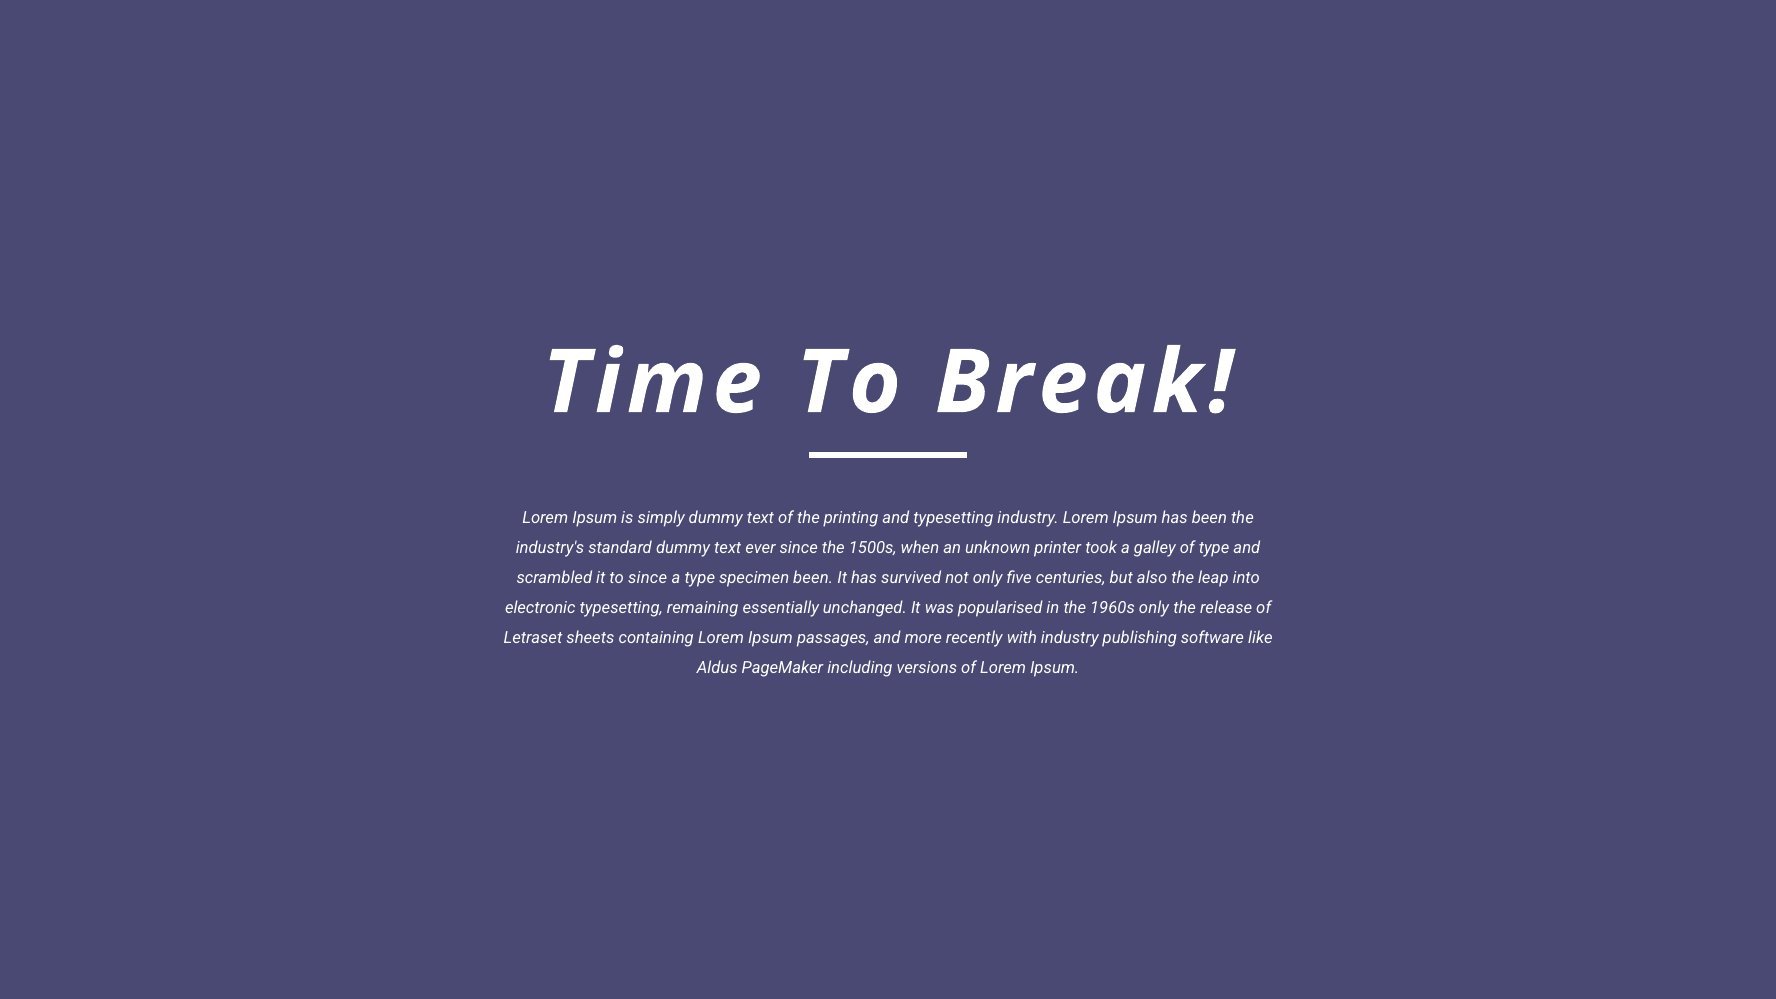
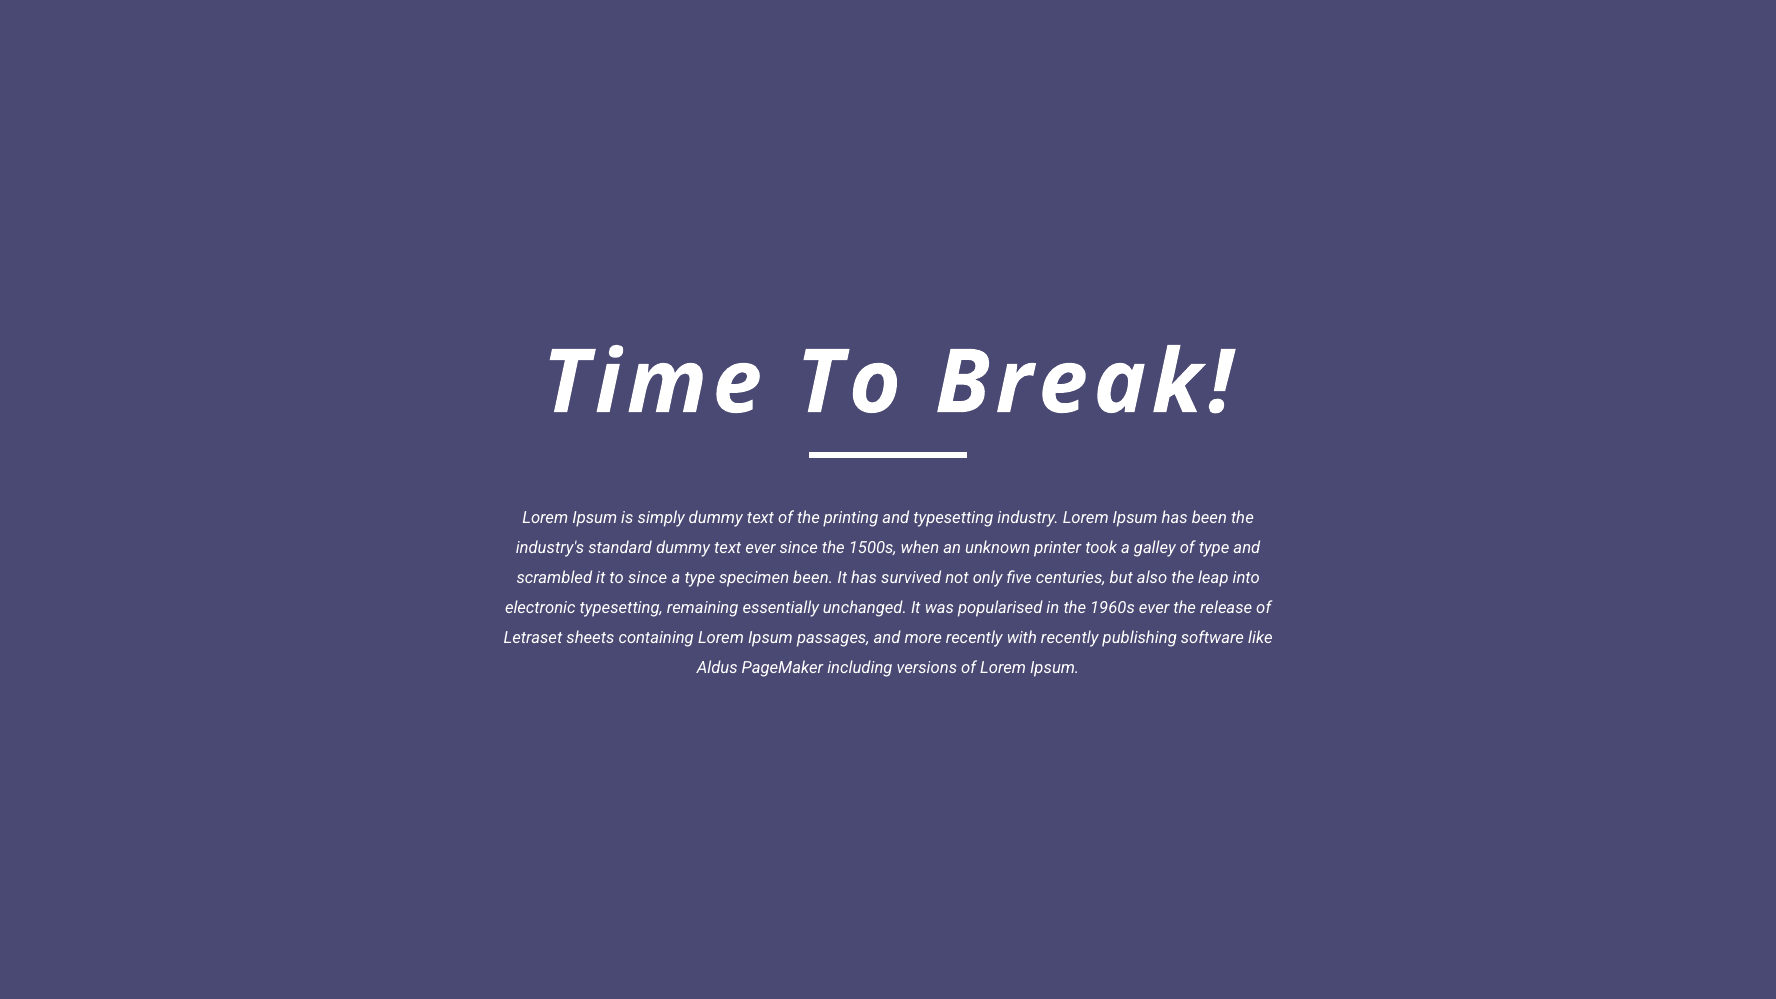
1960s only: only -> ever
with industry: industry -> recently
